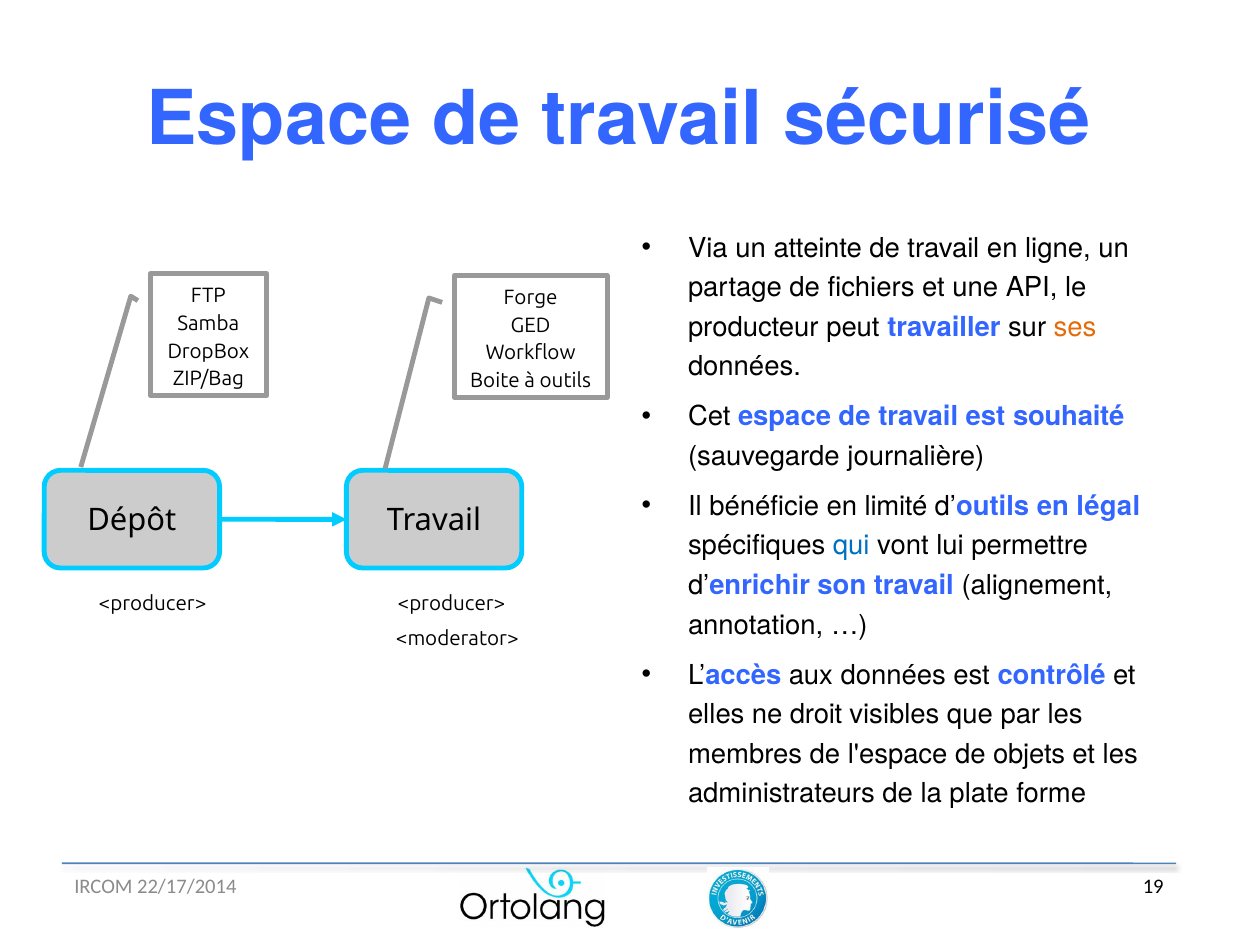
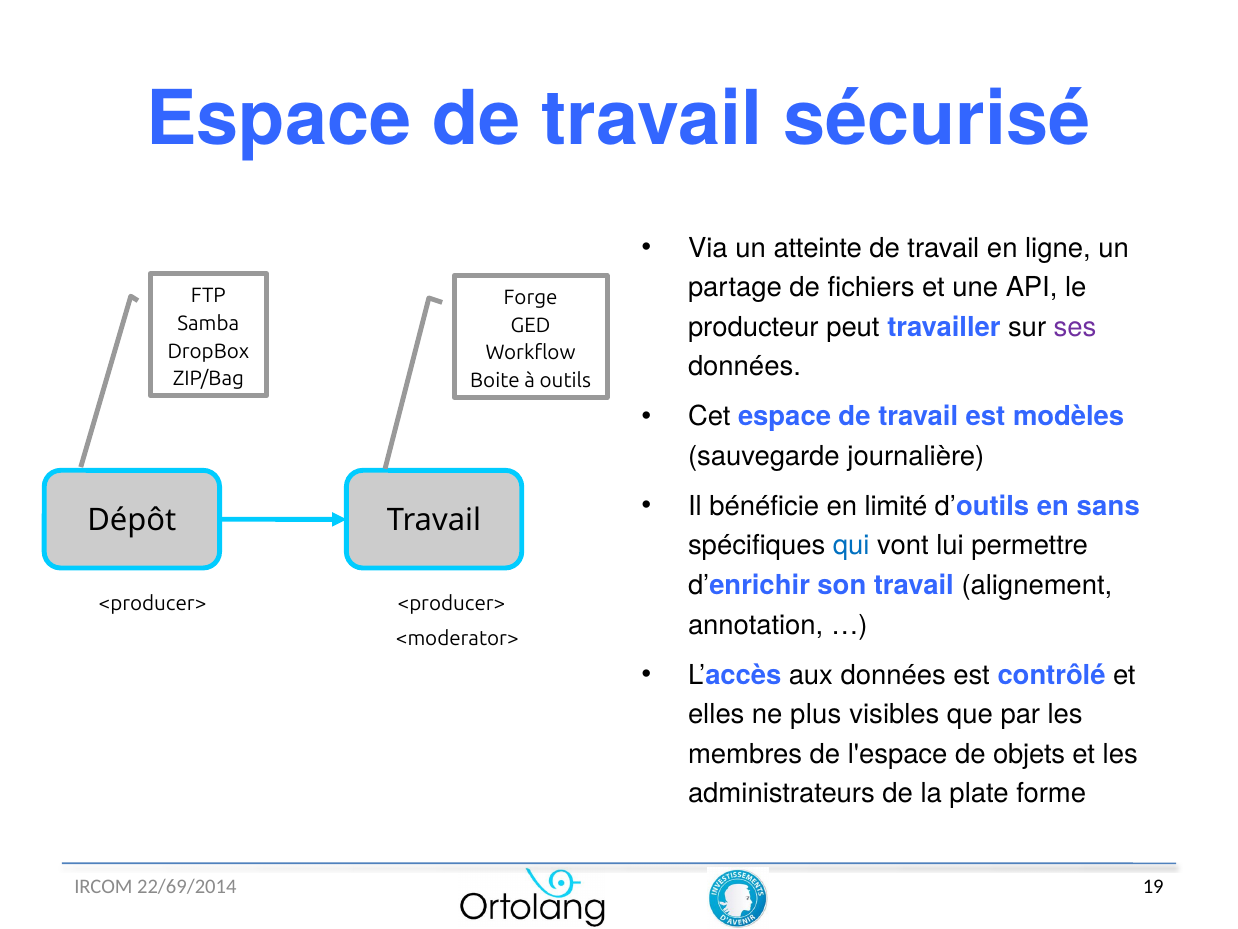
ses colour: orange -> purple
souhaité: souhaité -> modèles
légal: légal -> sans
droit: droit -> plus
22/17/2014: 22/17/2014 -> 22/69/2014
